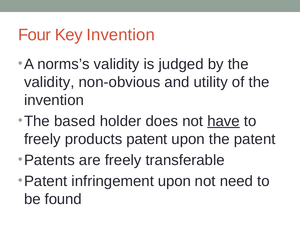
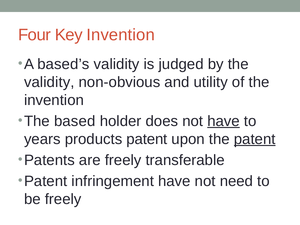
norms’s: norms’s -> based’s
freely at (42, 139): freely -> years
patent at (255, 139) underline: none -> present
infringement upon: upon -> have
be found: found -> freely
